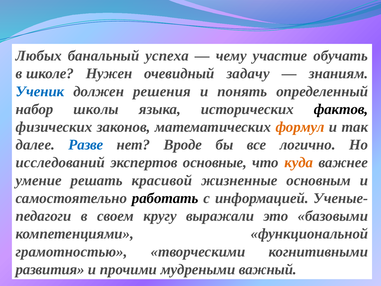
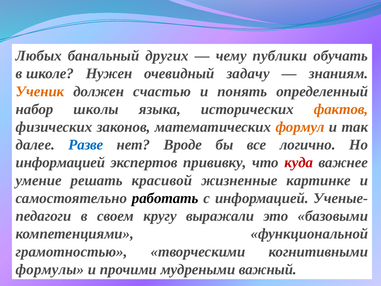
успеха: успеха -> других
участие: участие -> публики
Ученик colour: blue -> orange
решения: решения -> счастью
фактов colour: black -> orange
исследований at (60, 162): исследований -> информацией
основные: основные -> прививку
куда colour: orange -> red
основным: основным -> картинке
развития: развития -> формулы
